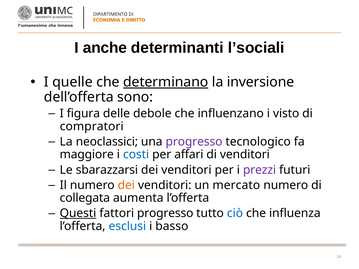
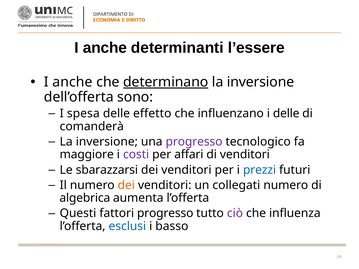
l’sociali: l’sociali -> l’essere
quelle at (72, 82): quelle -> anche
figura: figura -> spesa
debole: debole -> effetto
i visto: visto -> delle
compratori: compratori -> comanderà
neoclassici at (107, 142): neoclassici -> inversione
costi colour: blue -> purple
prezzi colour: purple -> blue
mercato: mercato -> collegati
collegata: collegata -> algebrica
Questi underline: present -> none
ciò colour: blue -> purple
